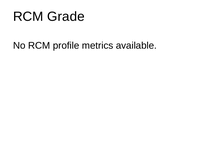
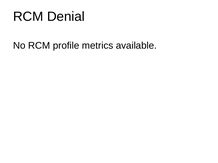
Grade: Grade -> Denial
